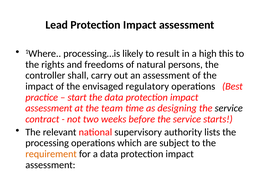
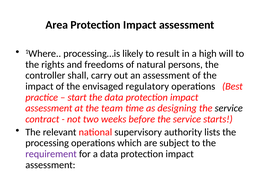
Lead: Lead -> Area
this: this -> will
requirement colour: orange -> purple
